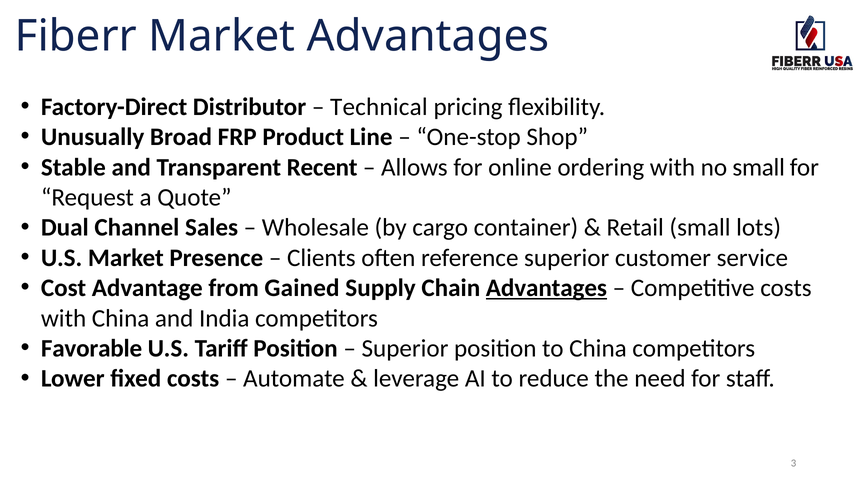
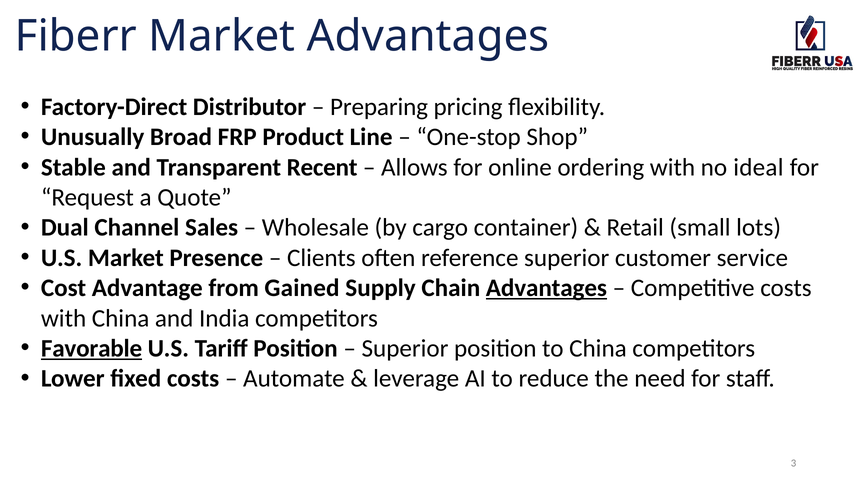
Technical: Technical -> Preparing
no small: small -> ideal
Favorable underline: none -> present
